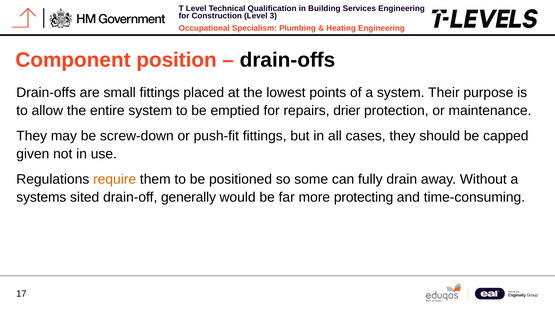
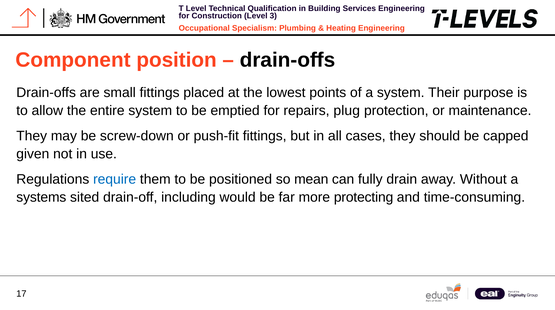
drier: drier -> plug
require colour: orange -> blue
some: some -> mean
generally: generally -> including
